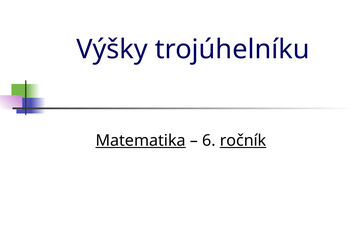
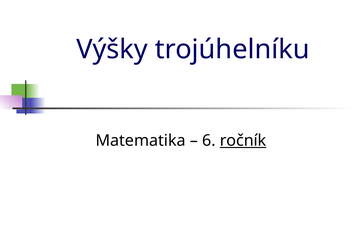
Matematika underline: present -> none
